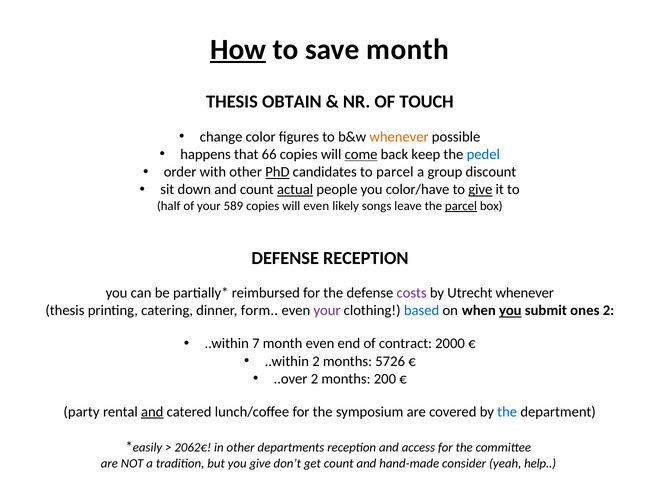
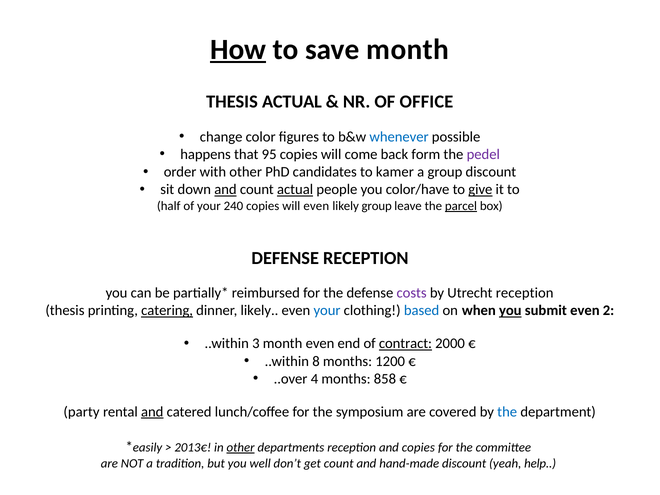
THESIS OBTAIN: OBTAIN -> ACTUAL
TOUCH: TOUCH -> OFFICE
whenever at (399, 137) colour: orange -> blue
66: 66 -> 95
come underline: present -> none
keep: keep -> form
pedel colour: blue -> purple
PhD underline: present -> none
to parcel: parcel -> kamer
and at (225, 190) underline: none -> present
589: 589 -> 240
likely songs: songs -> group
Utrecht whenever: whenever -> reception
catering underline: none -> present
dinner form: form -> likely
your at (327, 311) colour: purple -> blue
submit ones: ones -> even
7: 7 -> 3
contract underline: none -> present
..within 2: 2 -> 8
5726: 5726 -> 1200
..over 2: 2 -> 4
200: 200 -> 858
2062€: 2062€ -> 2013€
other at (241, 448) underline: none -> present
and access: access -> copies
you give: give -> well
hand-made consider: consider -> discount
